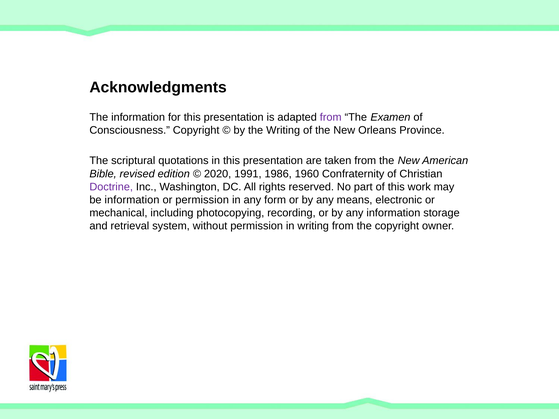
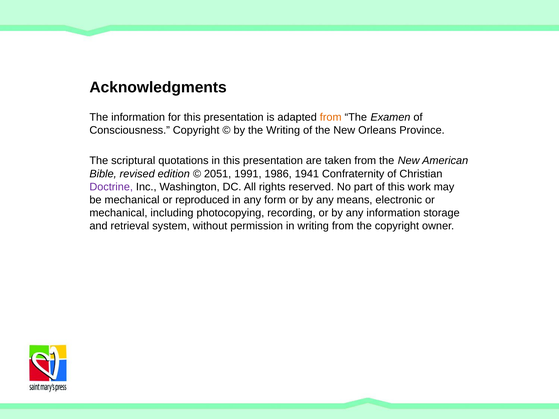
from at (331, 117) colour: purple -> orange
2020: 2020 -> 2051
1960: 1960 -> 1941
be information: information -> mechanical
or permission: permission -> reproduced
